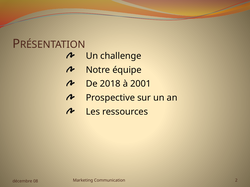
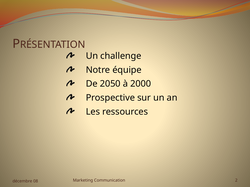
2018: 2018 -> 2050
2001: 2001 -> 2000
